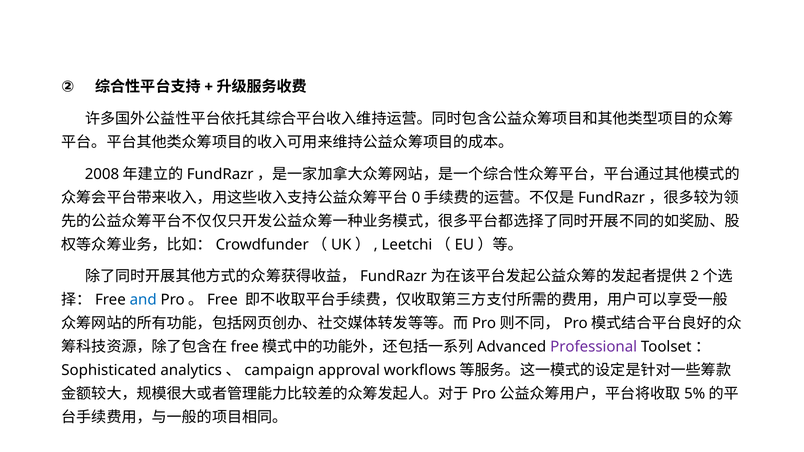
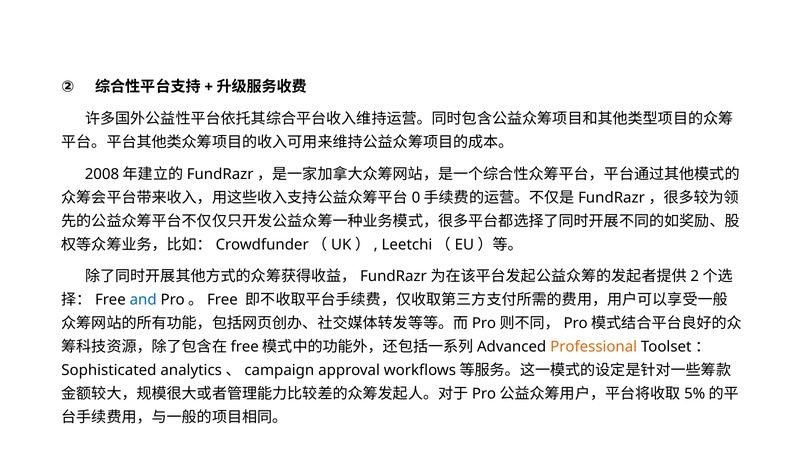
Professional colour: purple -> orange
